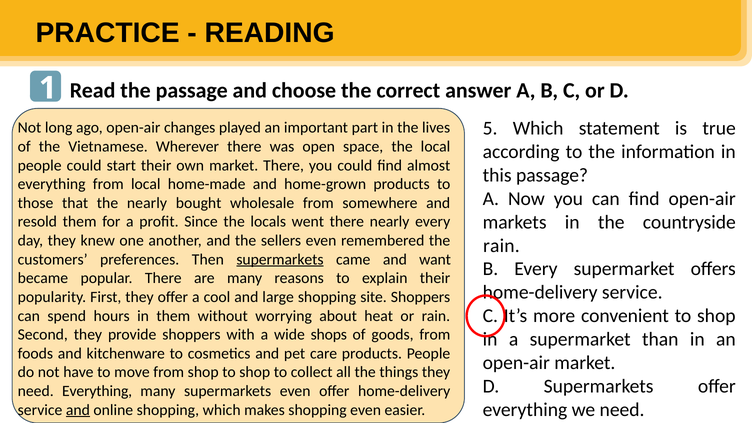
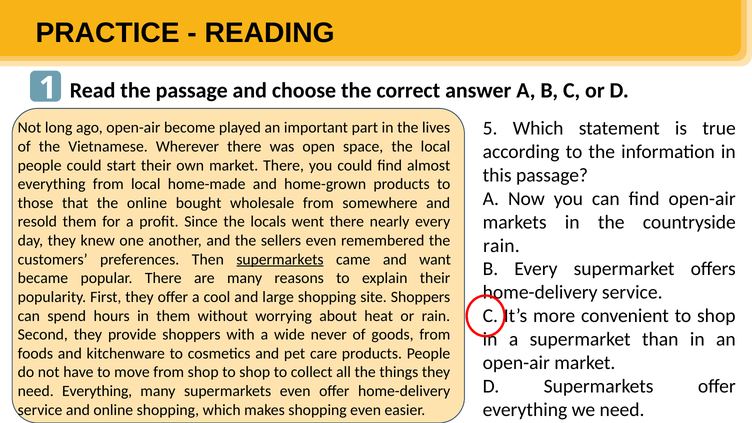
changes: changes -> become
the nearly: nearly -> online
shops: shops -> never
and at (78, 410) underline: present -> none
